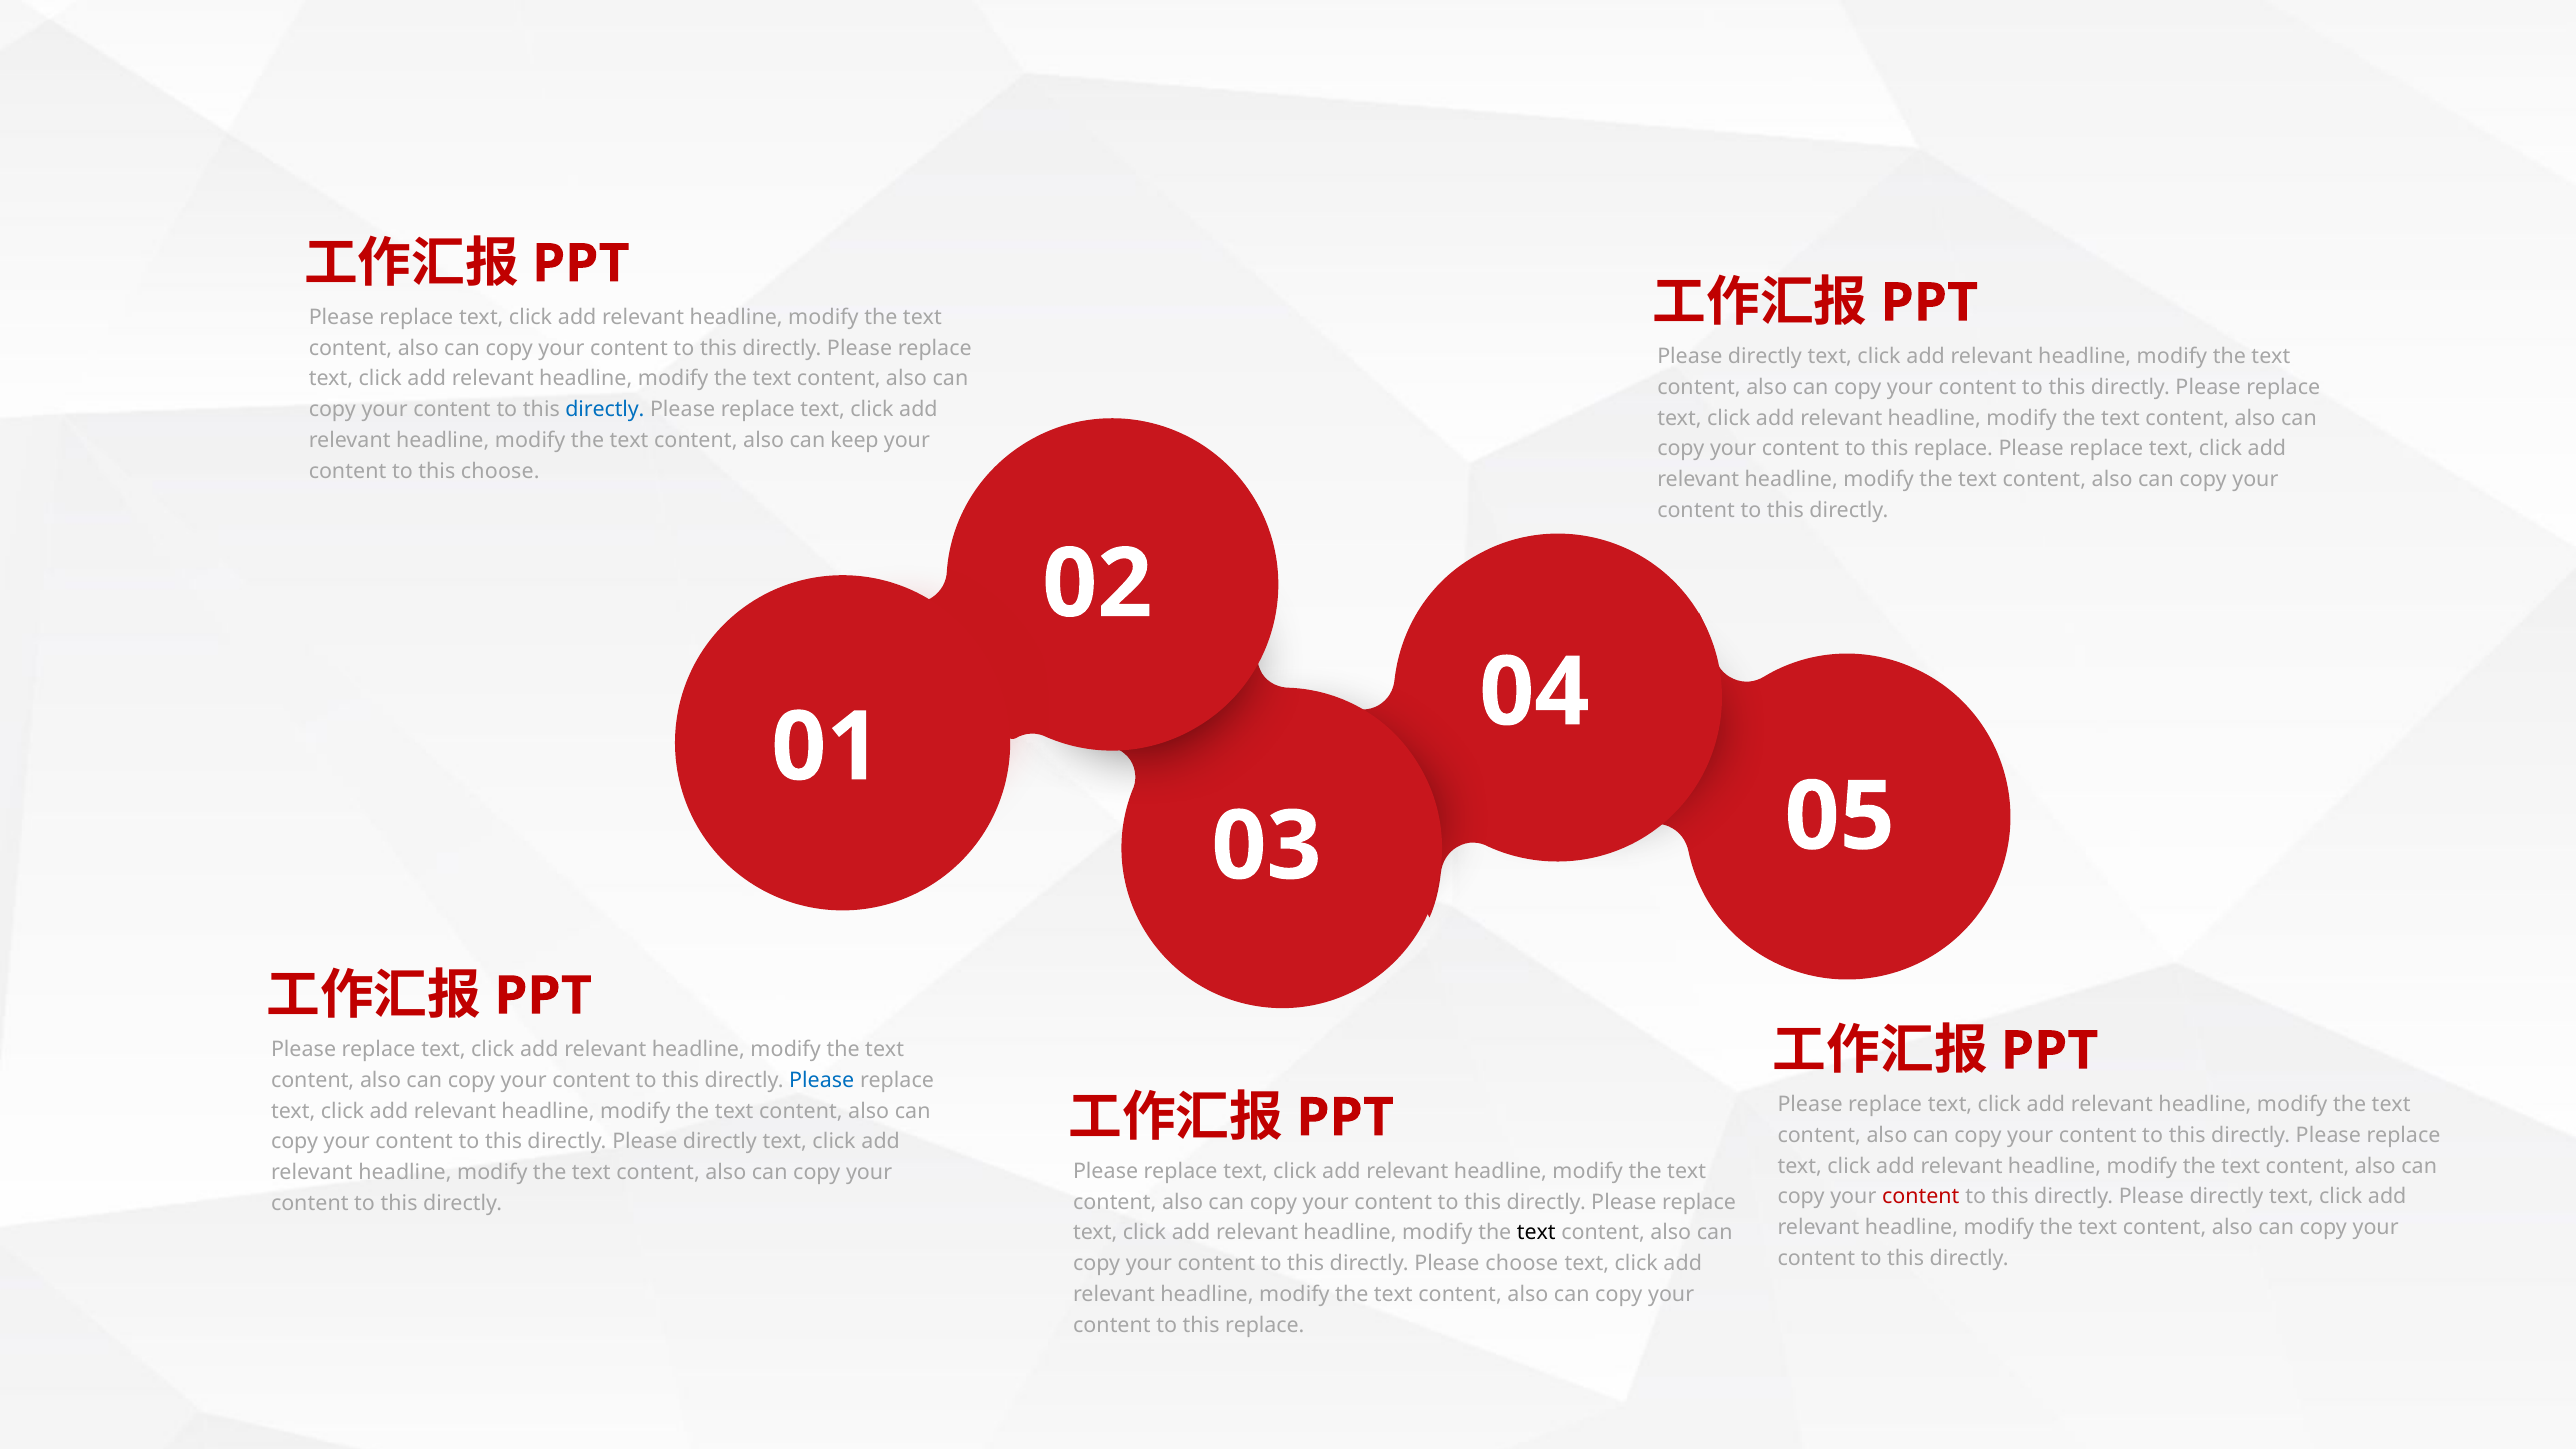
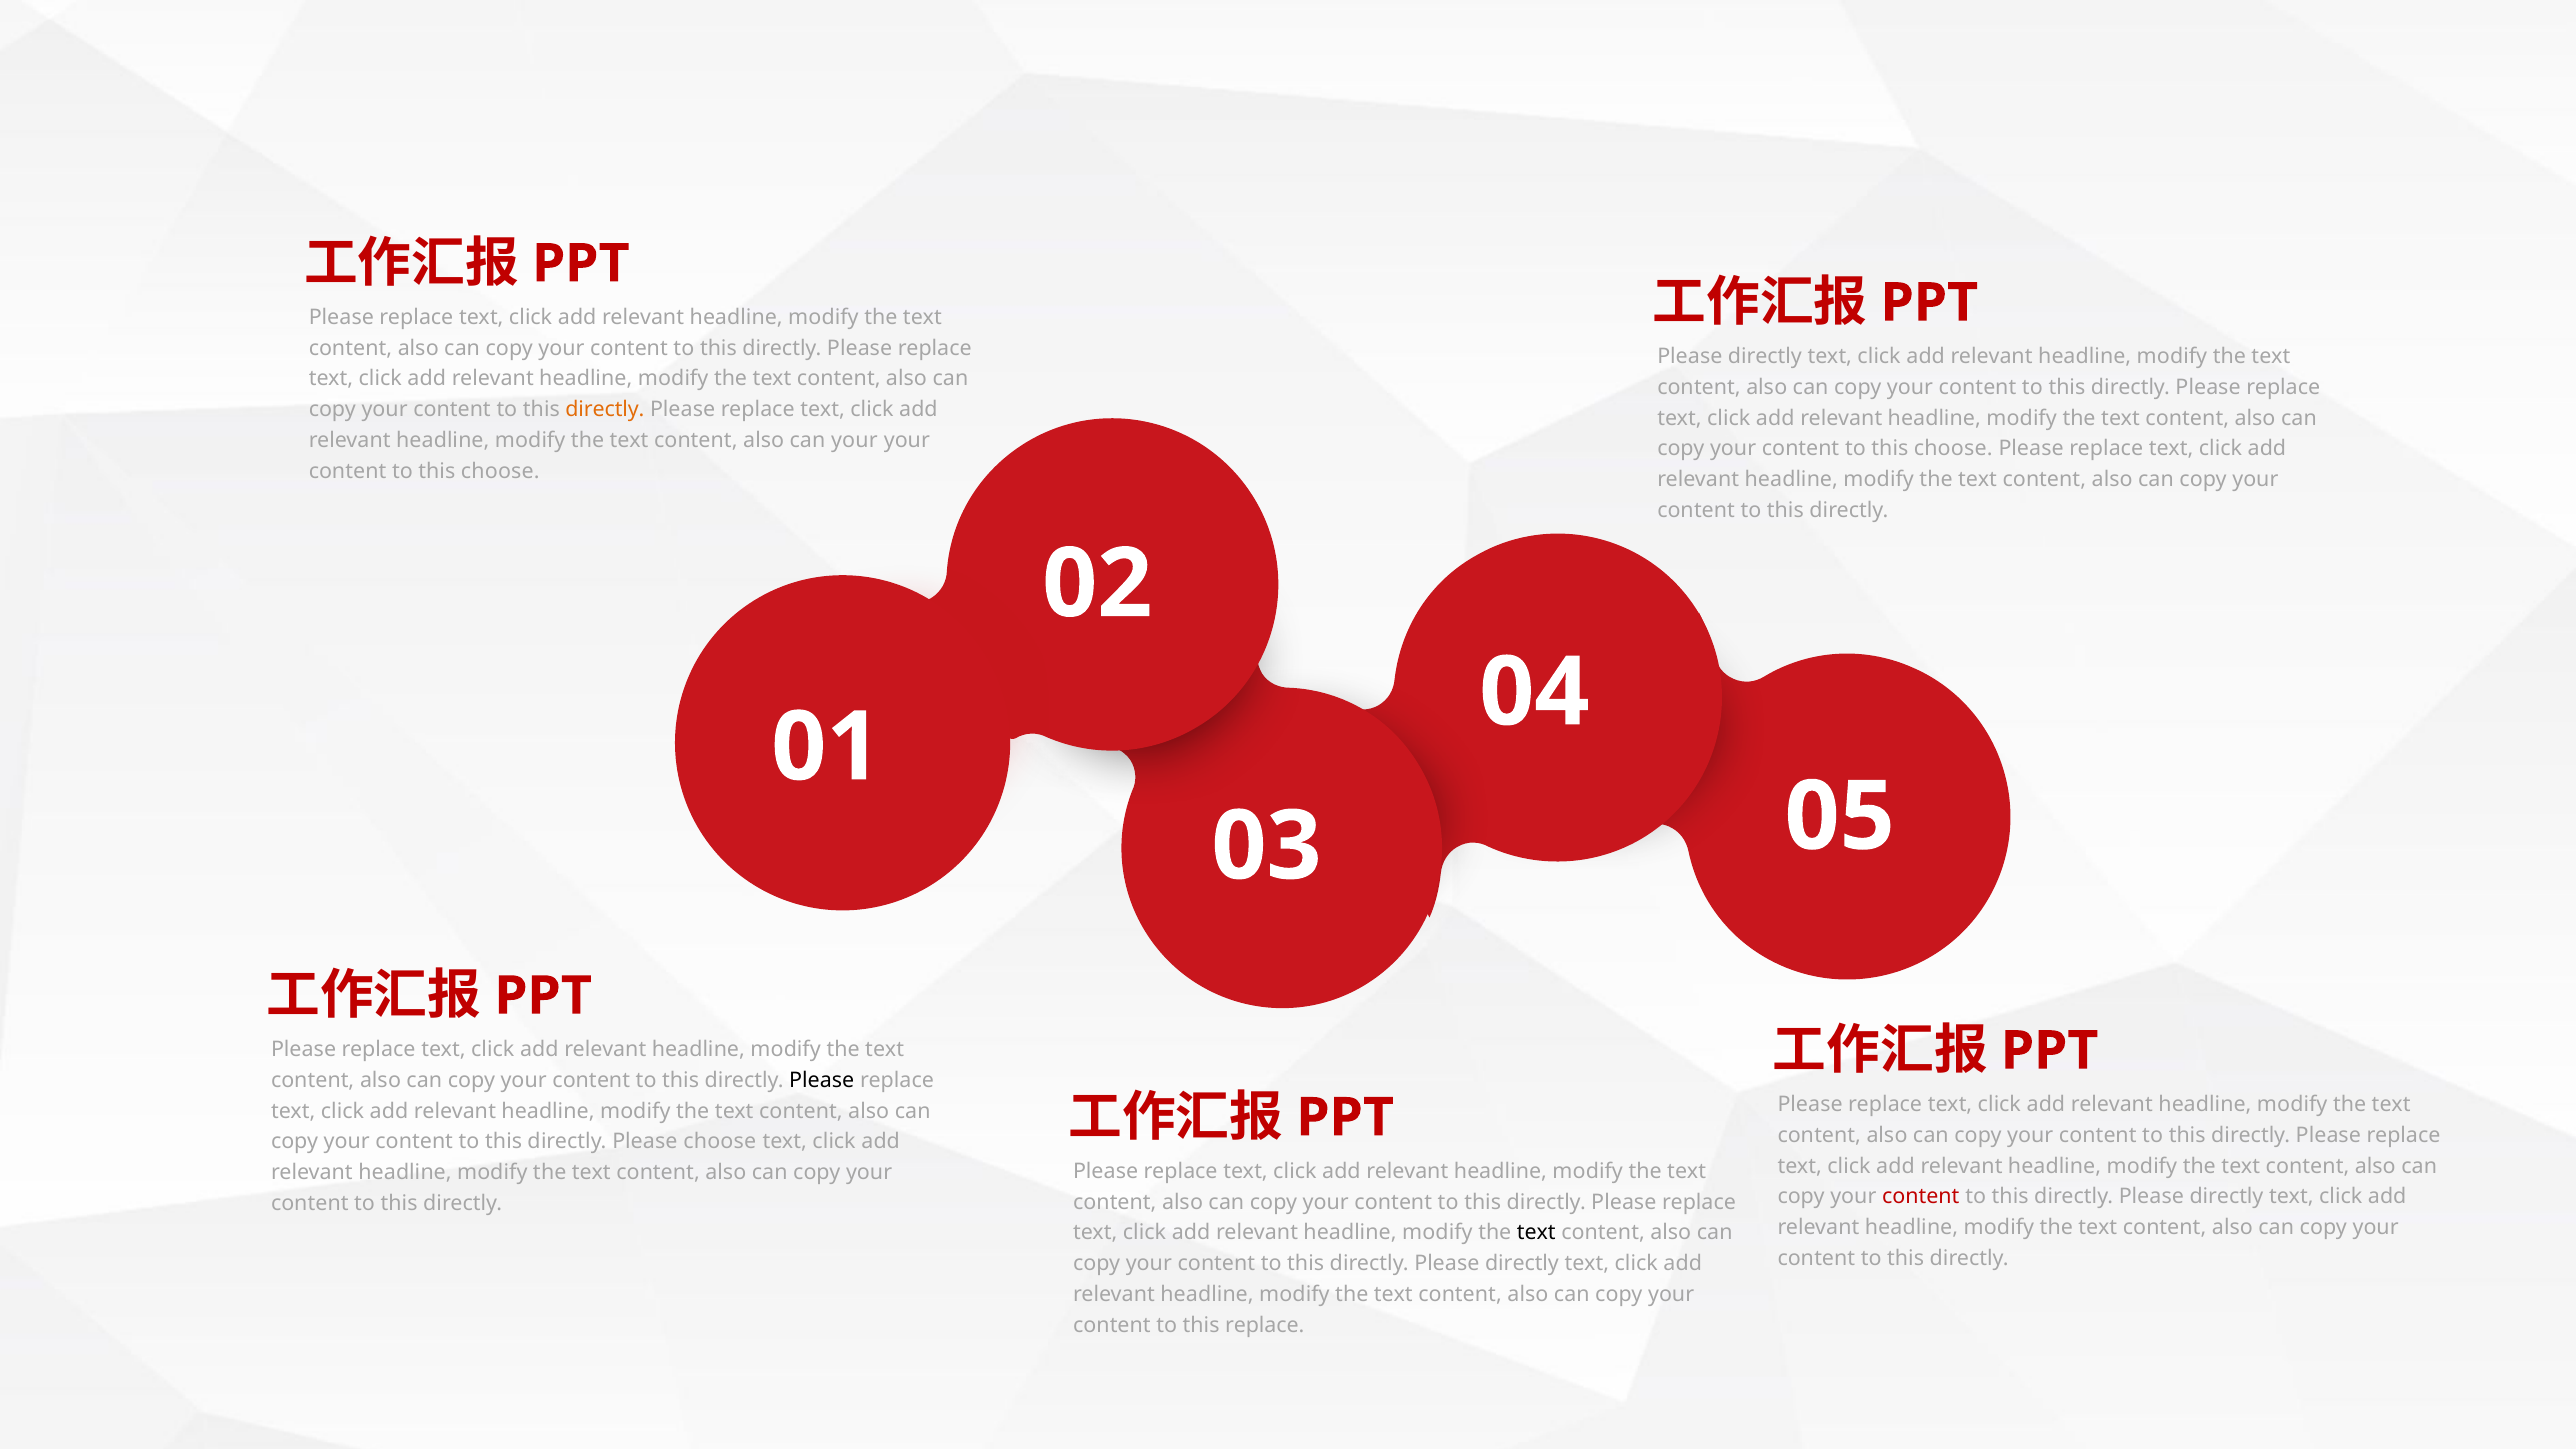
directly at (605, 410) colour: blue -> orange
can keep: keep -> your
replace at (1953, 449): replace -> choose
Please at (822, 1080) colour: blue -> black
directly at (720, 1142): directly -> choose
choose at (1522, 1264): choose -> directly
